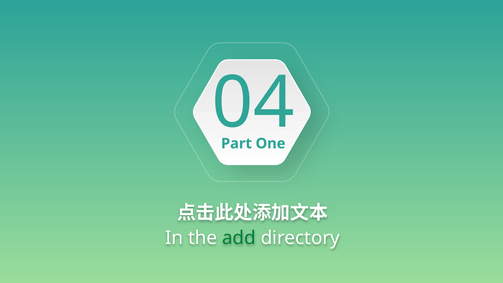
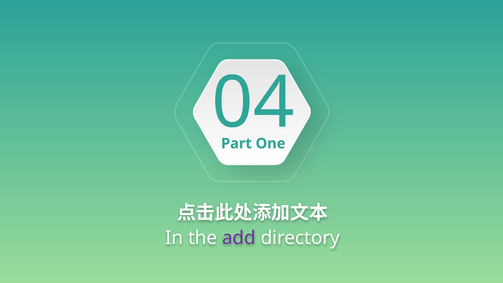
add colour: green -> purple
